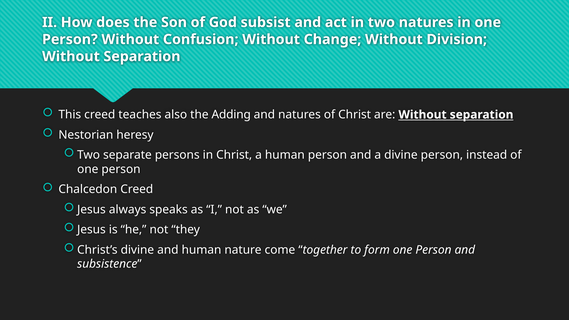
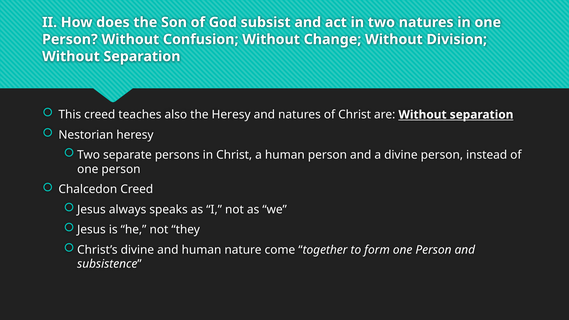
the Adding: Adding -> Heresy
